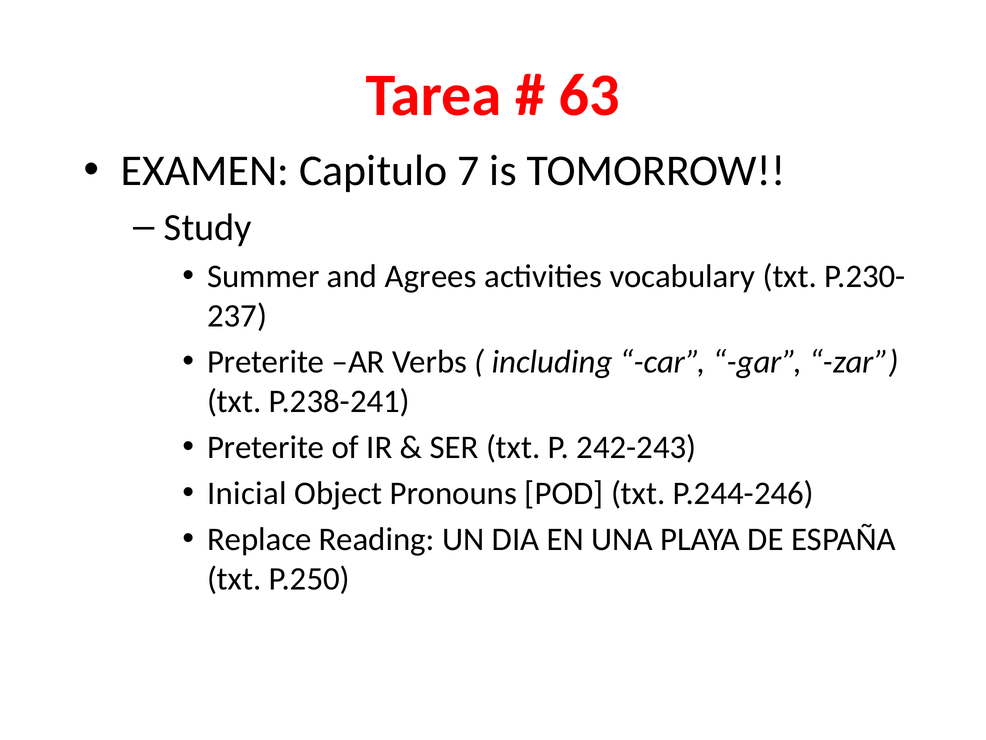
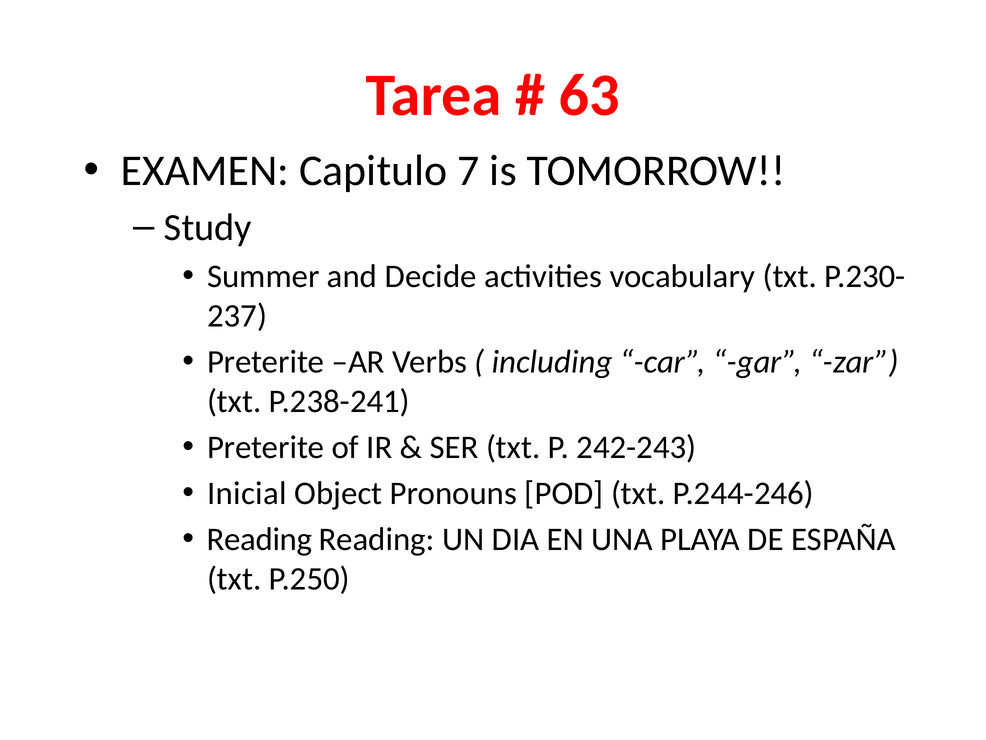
Agrees: Agrees -> Decide
Replace at (259, 539): Replace -> Reading
